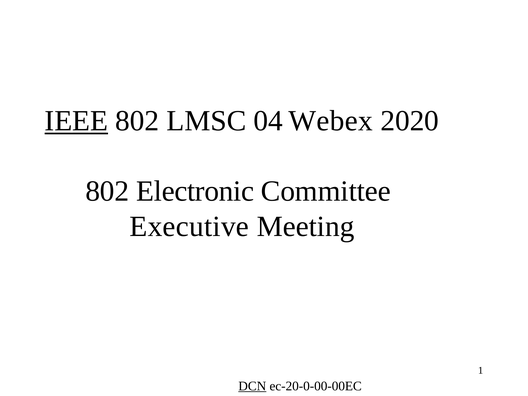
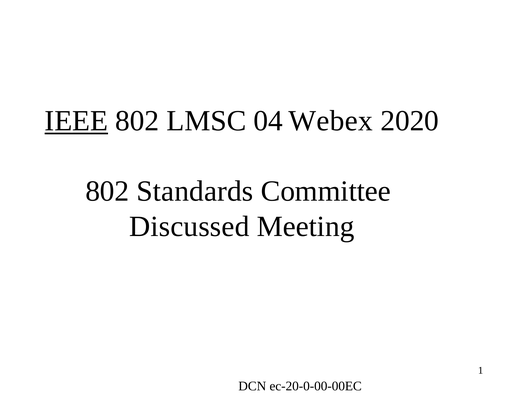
Electronic: Electronic -> Standards
Executive: Executive -> Discussed
DCN underline: present -> none
